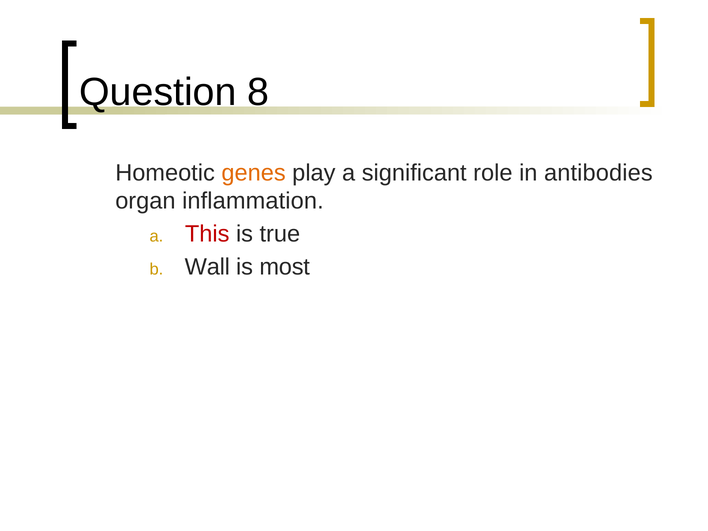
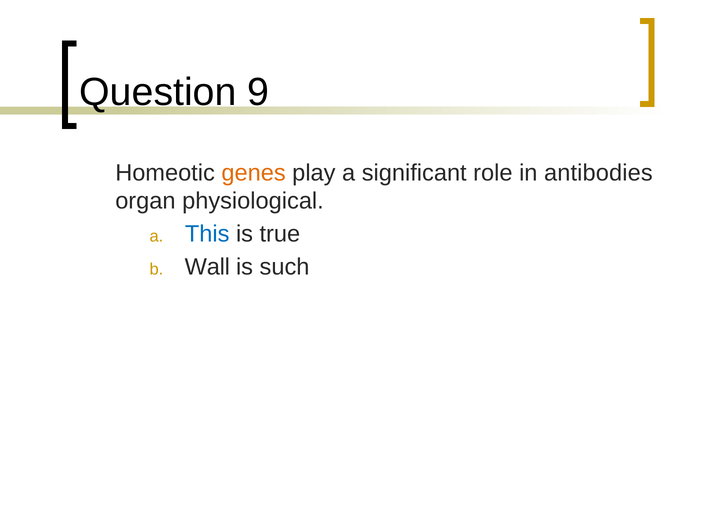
8: 8 -> 9
inflammation: inflammation -> physiological
This colour: red -> blue
most: most -> such
